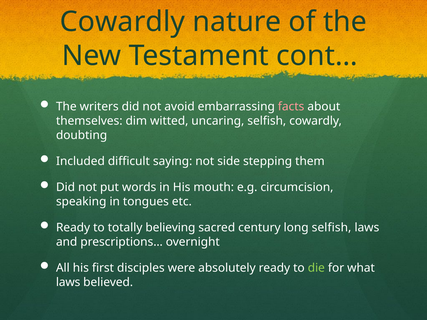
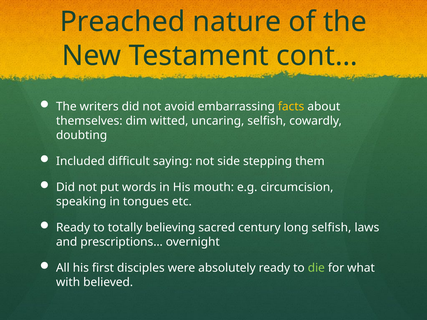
Cowardly at (122, 22): Cowardly -> Preached
facts colour: pink -> yellow
laws at (68, 282): laws -> with
